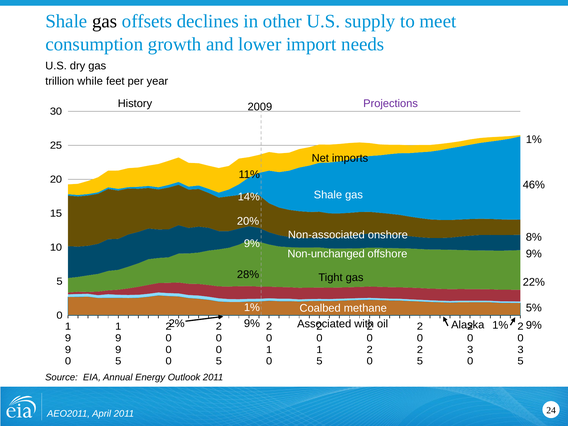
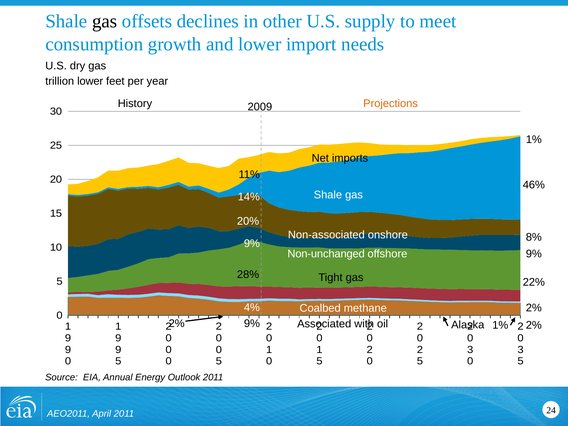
trillion while: while -> lower
Projections colour: purple -> orange
1% at (252, 307): 1% -> 4%
5% at (534, 308): 5% -> 2%
9% at (534, 325): 9% -> 2%
